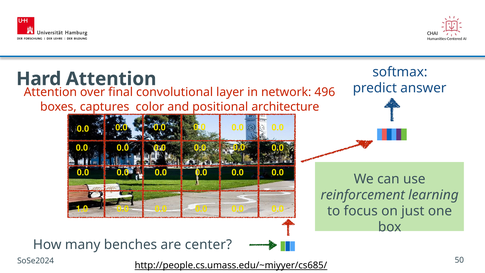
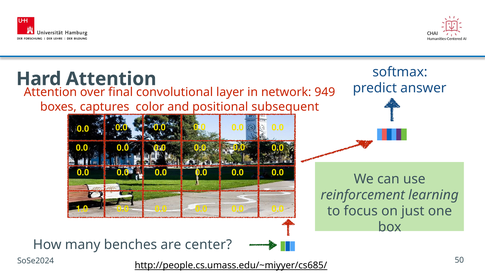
496: 496 -> 949
architecture: architecture -> subsequent
